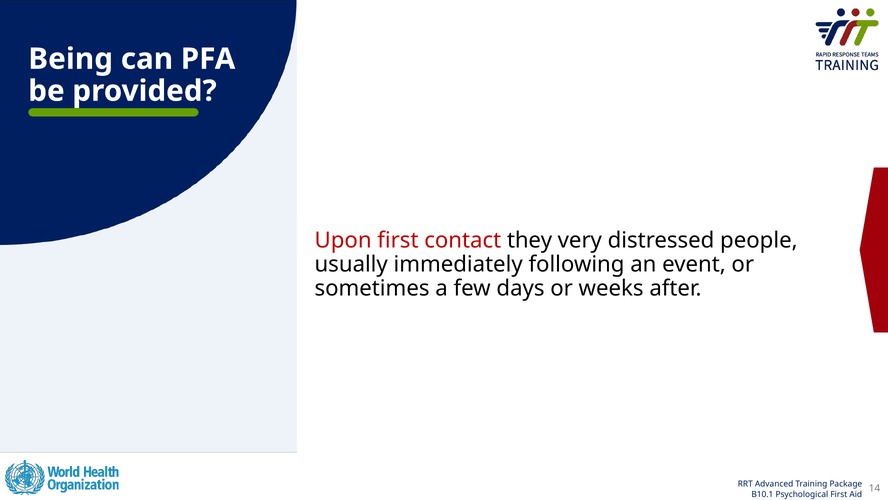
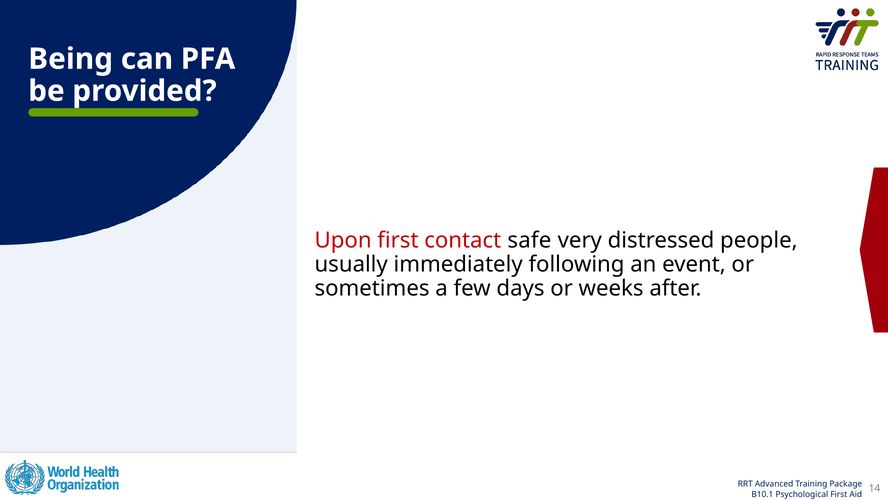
they: they -> safe
